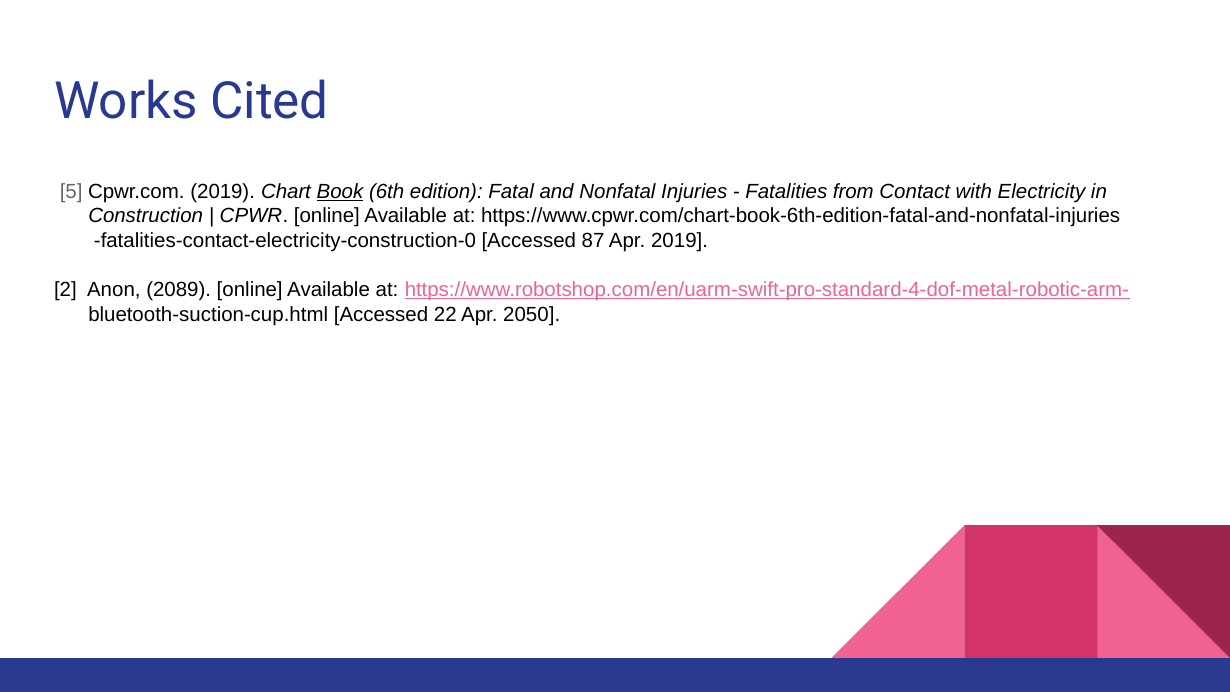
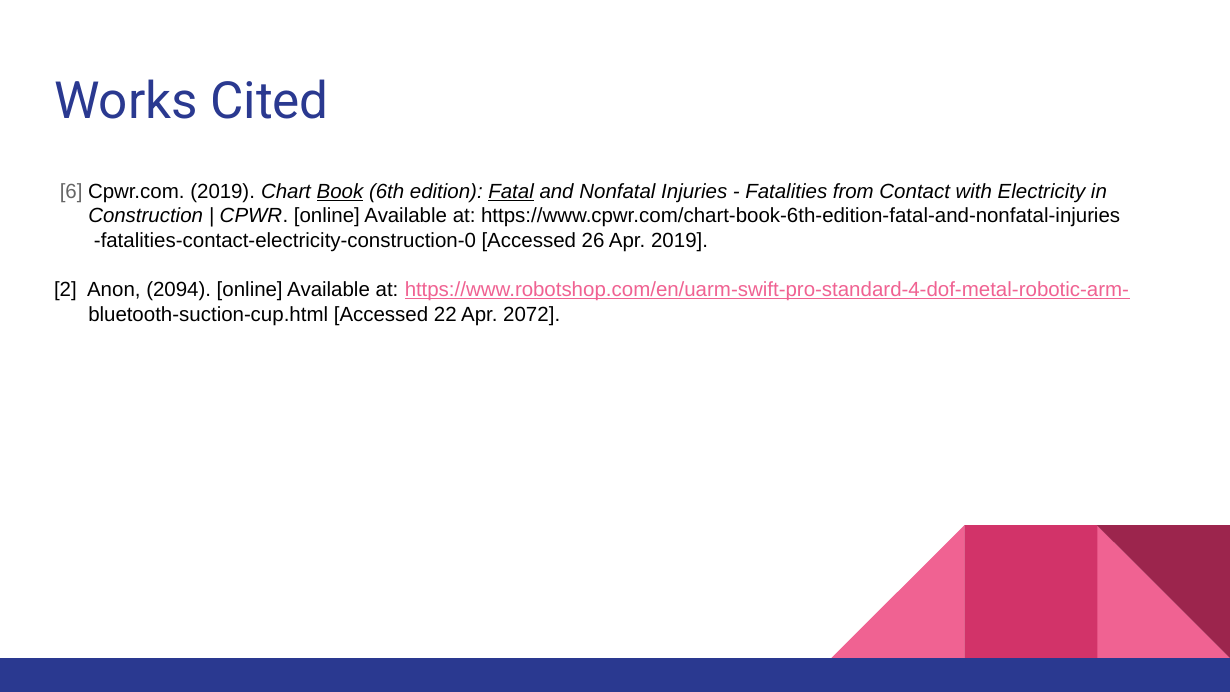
5: 5 -> 6
Fatal underline: none -> present
87: 87 -> 26
2089: 2089 -> 2094
2050: 2050 -> 2072
